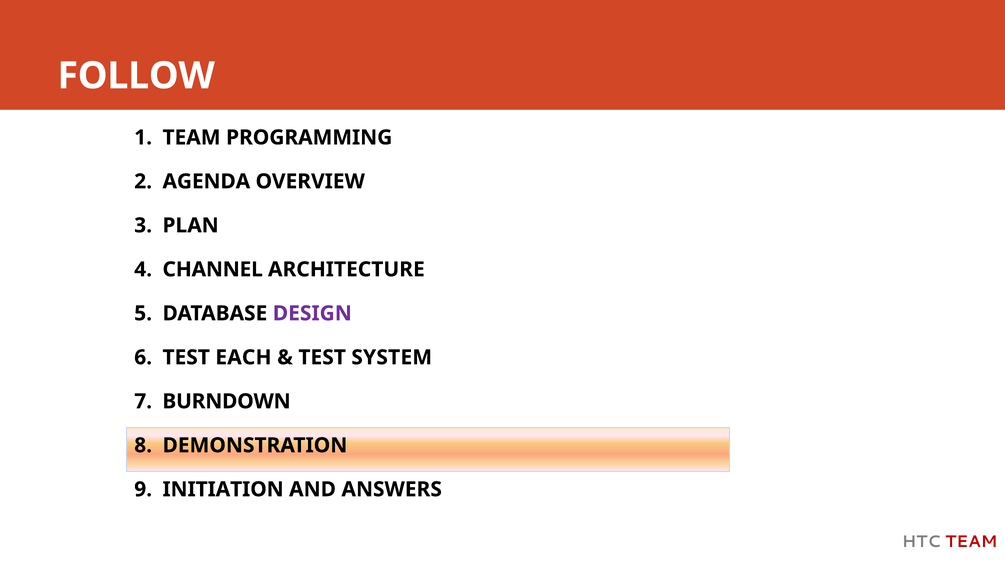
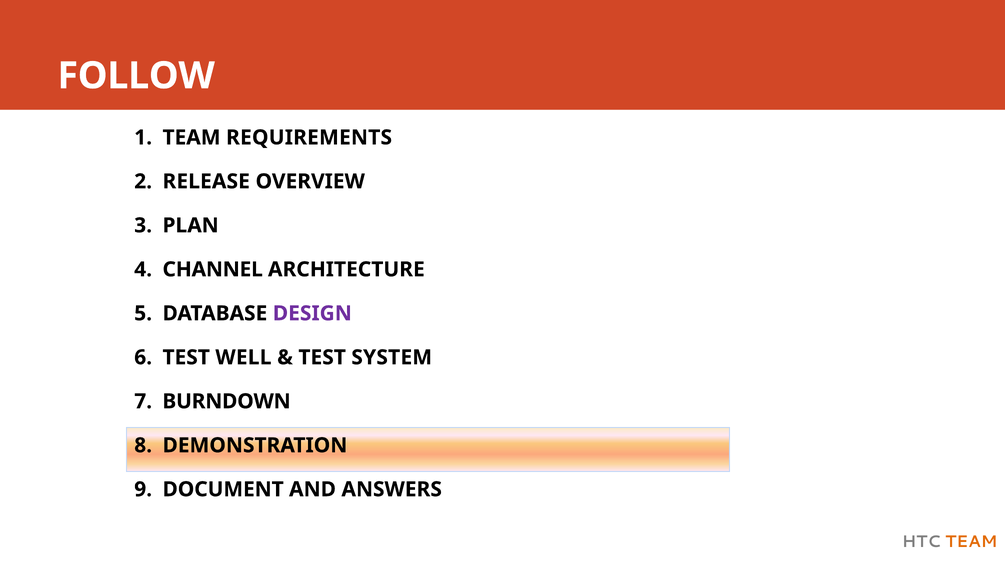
PROGRAMMING: PROGRAMMING -> REQUIREMENTS
AGENDA: AGENDA -> RELEASE
EACH: EACH -> WELL
INITIATION: INITIATION -> DOCUMENT
TEAM at (971, 542) colour: red -> orange
